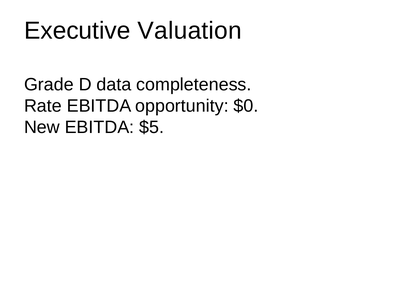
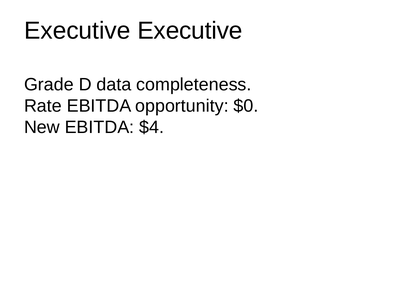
Executive Valuation: Valuation -> Executive
$5: $5 -> $4
